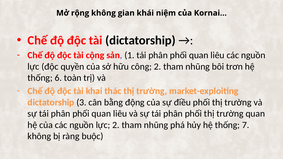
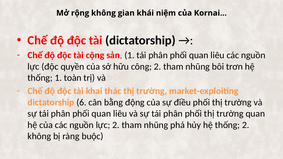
thống 6: 6 -> 1
3: 3 -> 6
thống 7: 7 -> 2
